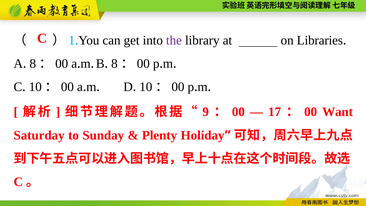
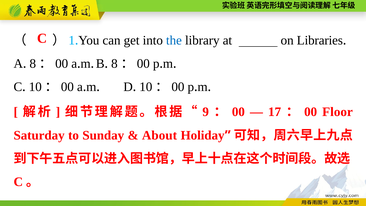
the colour: purple -> blue
Want: Want -> Floor
Plenty: Plenty -> About
